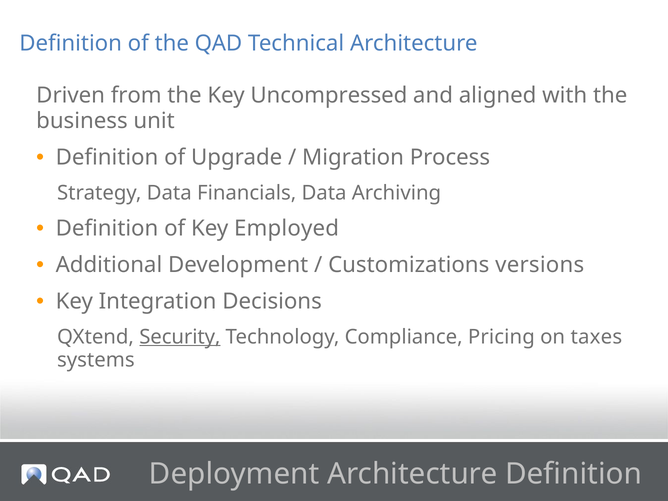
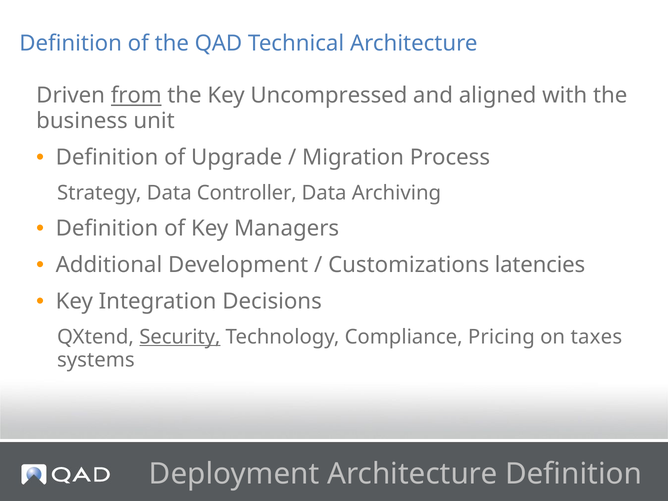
from underline: none -> present
Financials: Financials -> Controller
Employed: Employed -> Managers
versions: versions -> latencies
